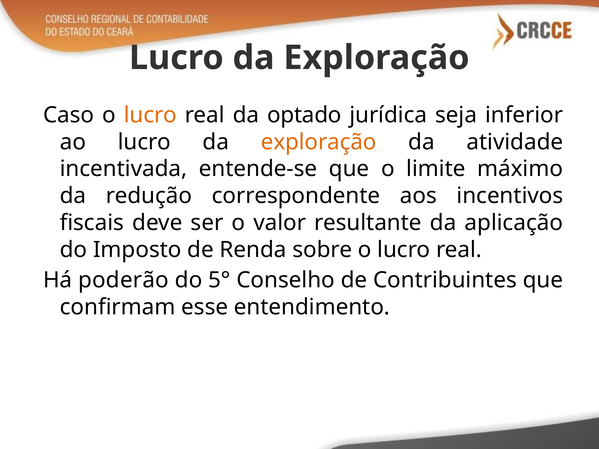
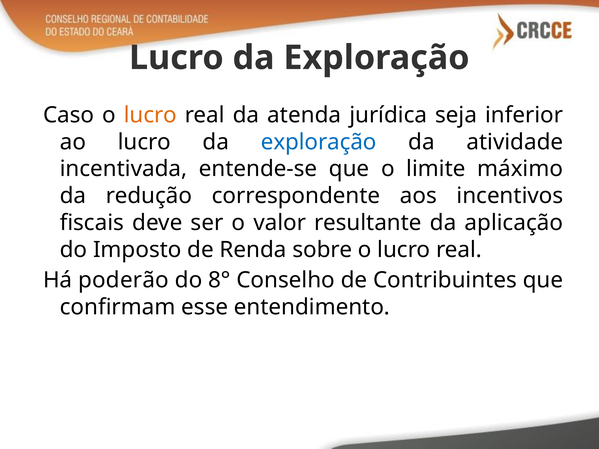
optado: optado -> atenda
exploração at (319, 142) colour: orange -> blue
5°: 5° -> 8°
